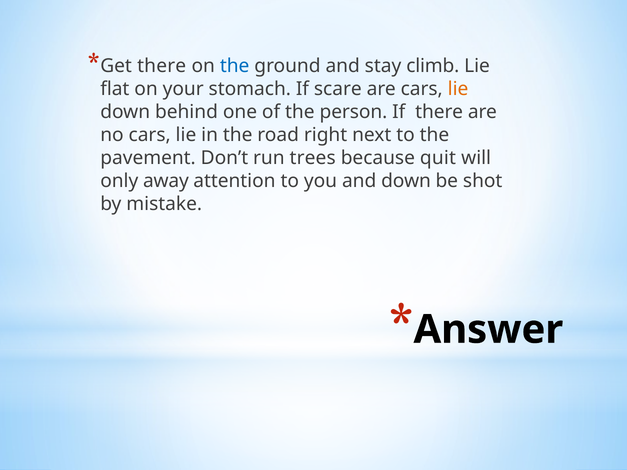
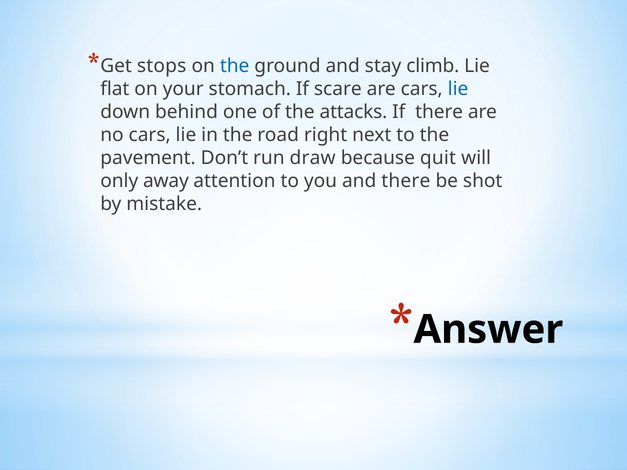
Get there: there -> stops
lie at (458, 89) colour: orange -> blue
person: person -> attacks
trees: trees -> draw
and down: down -> there
